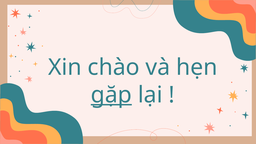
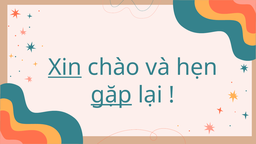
Xin underline: none -> present
